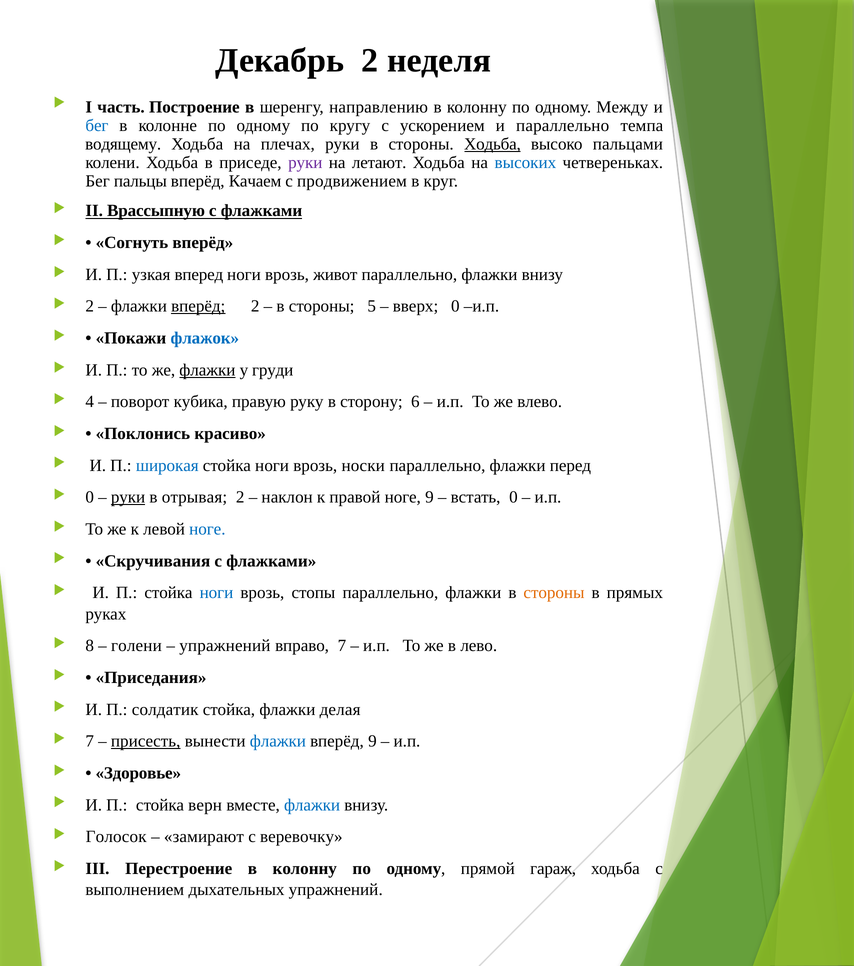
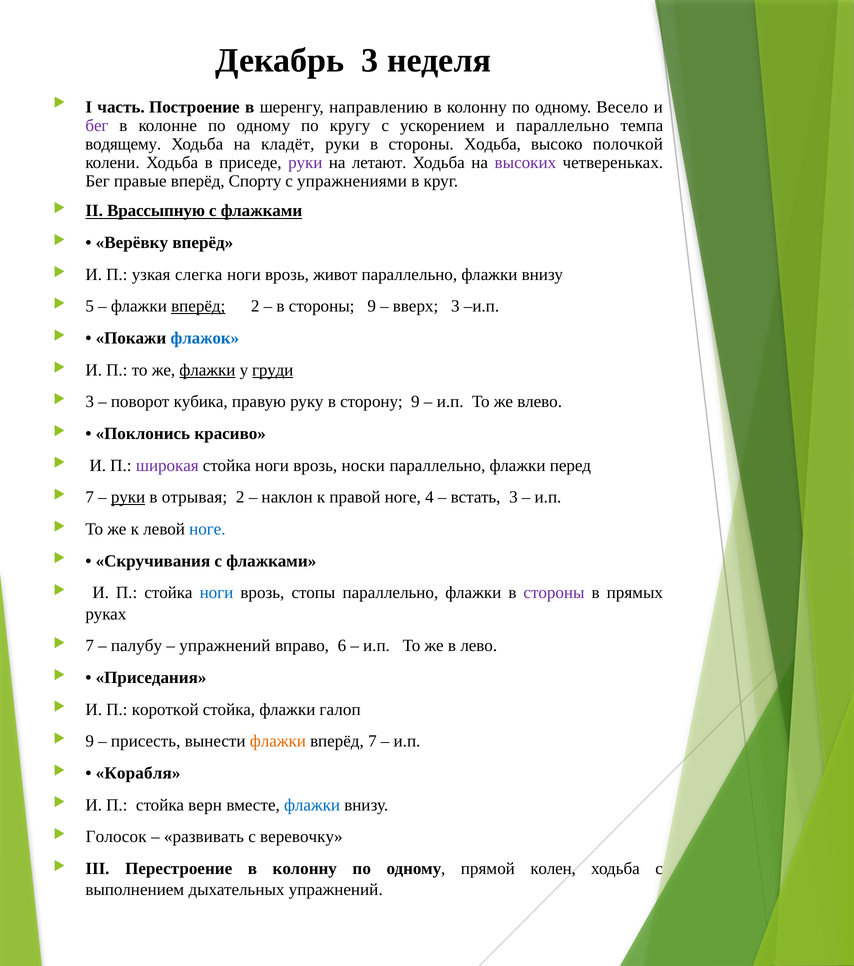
Декабрь 2: 2 -> 3
Между: Между -> Весело
бег at (97, 126) colour: blue -> purple
плечах: плечах -> кладёт
Ходьба at (492, 144) underline: present -> none
пальцами: пальцами -> полочкой
высоких colour: blue -> purple
пальцы: пальцы -> правые
Качаем: Качаем -> Спорту
продвижением: продвижением -> упражнениями
Согнуть: Согнуть -> Верёвку
вперед: вперед -> слегка
2 at (90, 307): 2 -> 5
стороны 5: 5 -> 9
вверх 0: 0 -> 3
груди underline: none -> present
4 at (90, 402): 4 -> 3
сторону 6: 6 -> 9
широкая colour: blue -> purple
0 at (90, 498): 0 -> 7
ноге 9: 9 -> 4
встать 0: 0 -> 3
стороны at (554, 593) colour: orange -> purple
8 at (90, 646): 8 -> 7
голени: голени -> палубу
вправо 7: 7 -> 6
солдатик: солдатик -> короткой
делая: делая -> галоп
7 at (90, 742): 7 -> 9
присесть underline: present -> none
флажки at (278, 742) colour: blue -> orange
вперёд 9: 9 -> 7
Здоровье: Здоровье -> Корабля
замирают: замирают -> развивать
гараж: гараж -> колен
